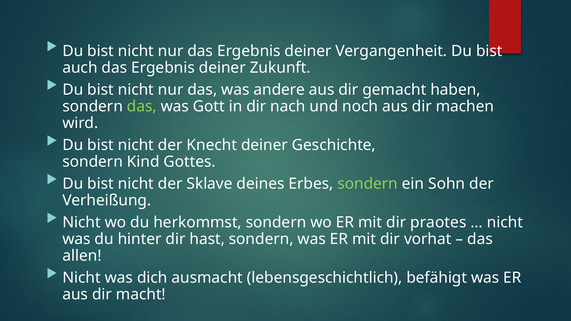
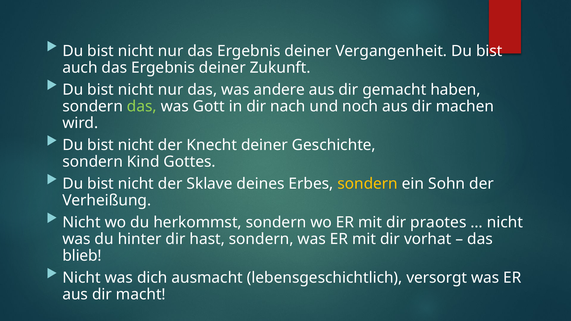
sondern at (368, 184) colour: light green -> yellow
allen: allen -> blieb
befähigt: befähigt -> versorgt
